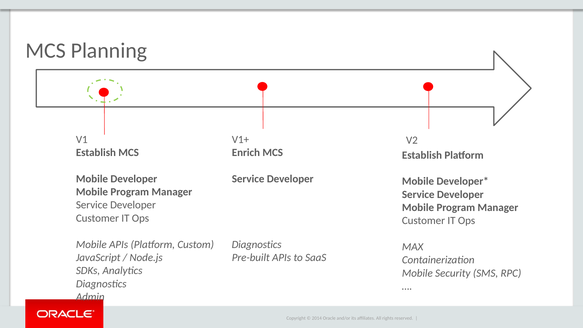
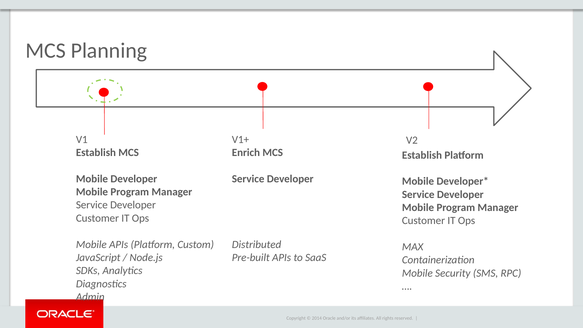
Diagnostics at (257, 244): Diagnostics -> Distributed
